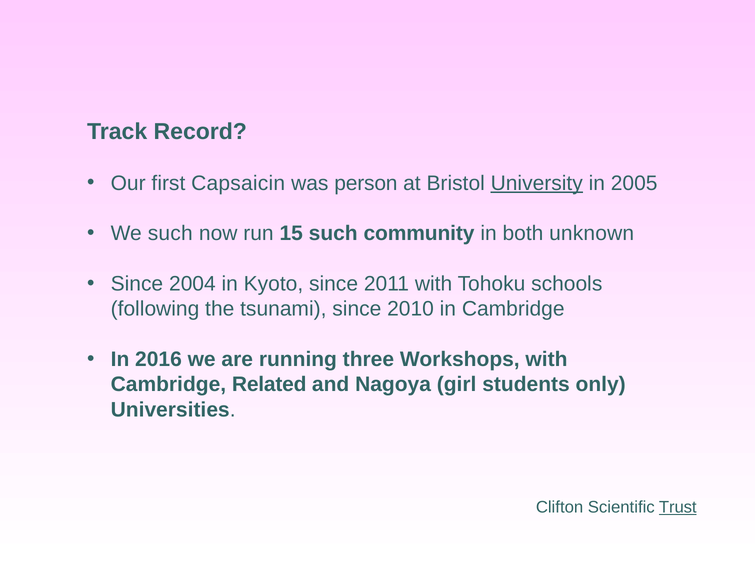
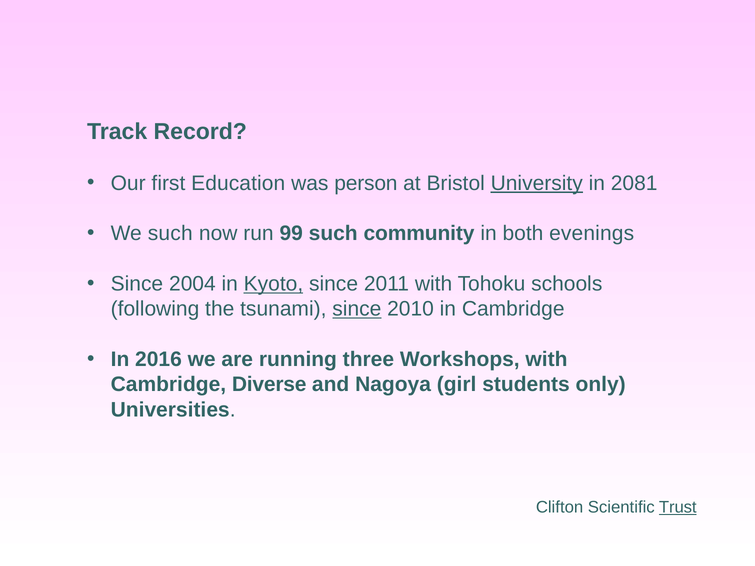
Capsaicin: Capsaicin -> Education
2005: 2005 -> 2081
15: 15 -> 99
unknown: unknown -> evenings
Kyoto underline: none -> present
since at (357, 309) underline: none -> present
Related: Related -> Diverse
